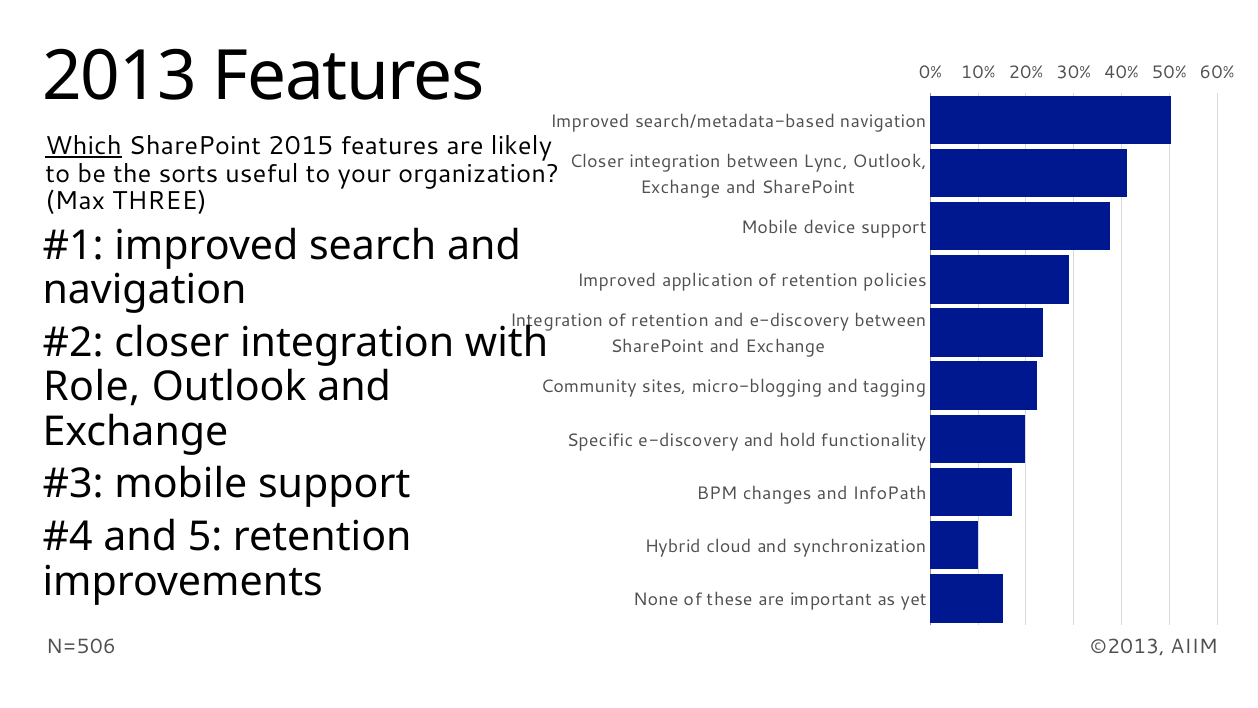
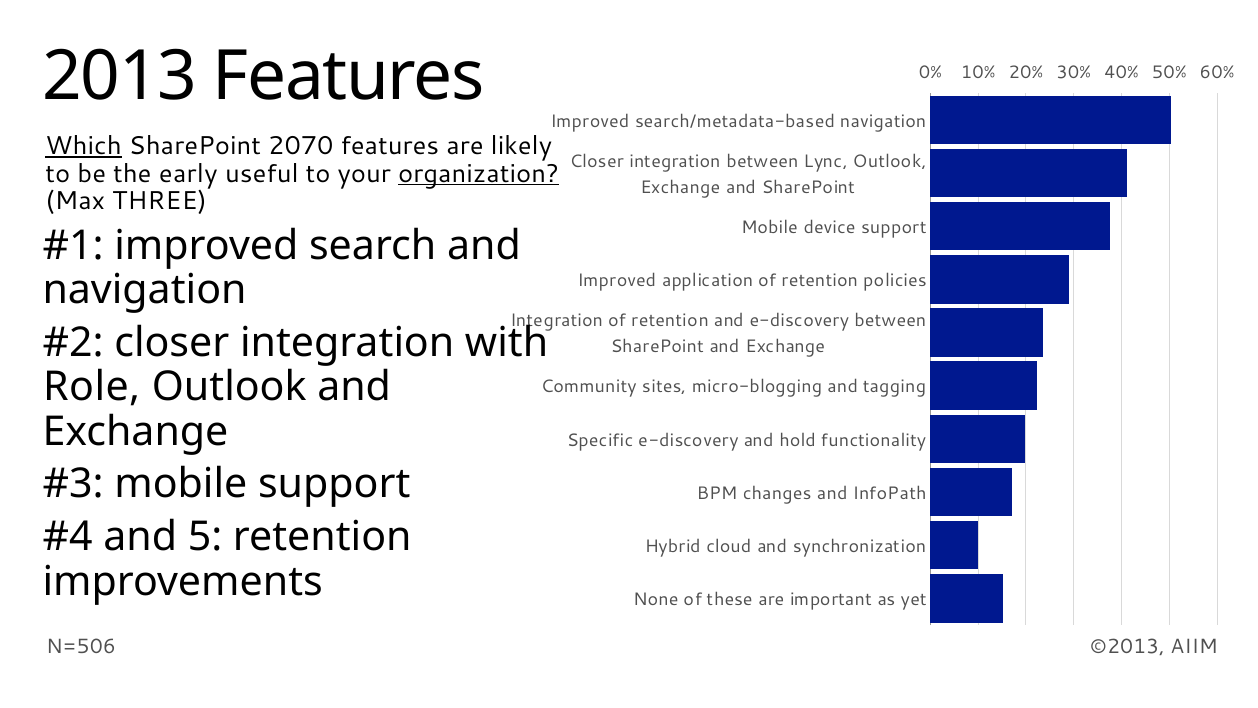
2015: 2015 -> 2070
sorts: sorts -> early
organization underline: none -> present
